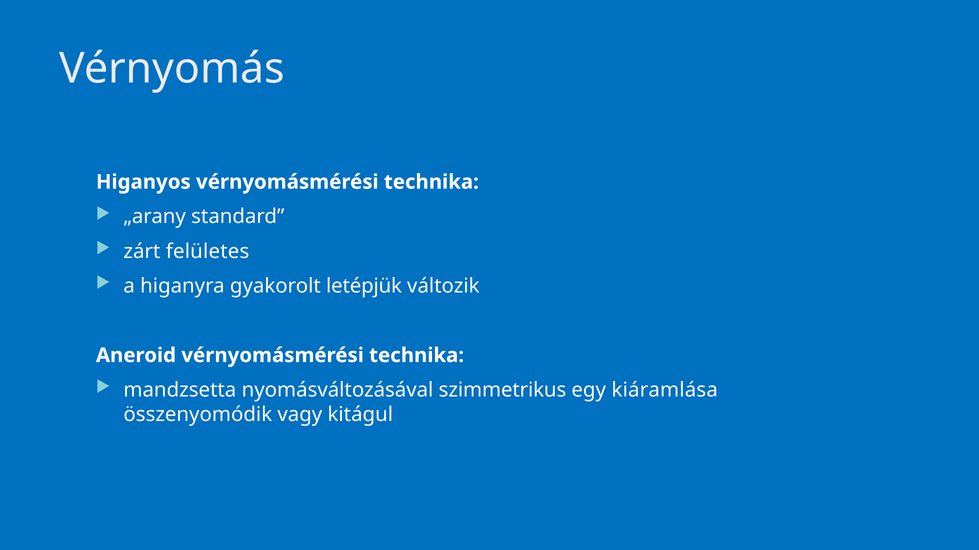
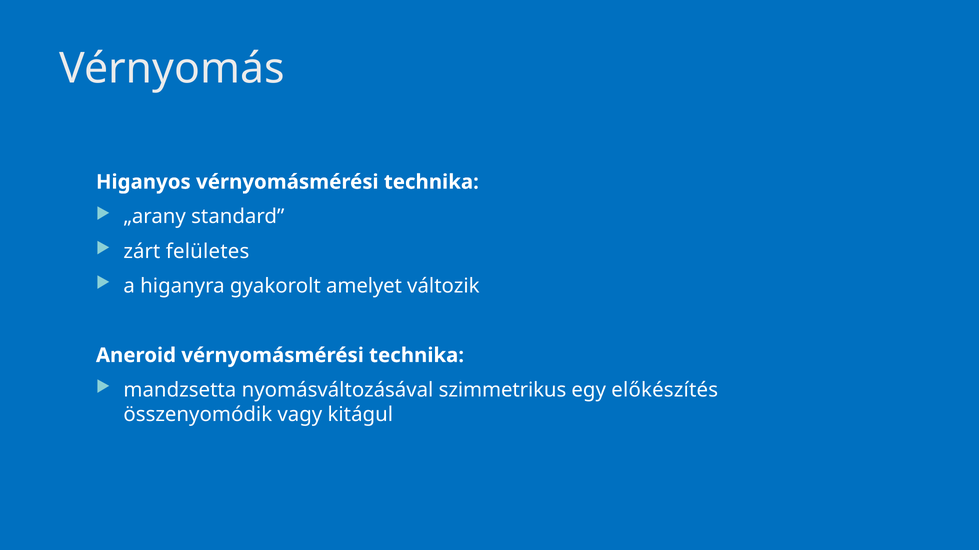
letépjük: letépjük -> amelyet
kiáramlása: kiáramlása -> előkészítés
